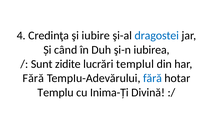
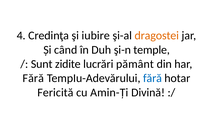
dragostei colour: blue -> orange
iubirea: iubirea -> temple
templul: templul -> pământ
Templu: Templu -> Fericită
Inima-Ți: Inima-Ți -> Amin-Ți
